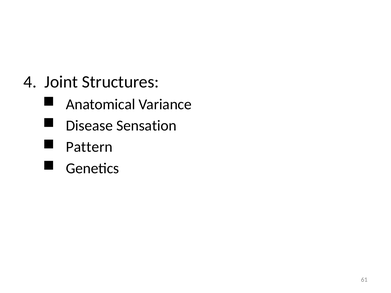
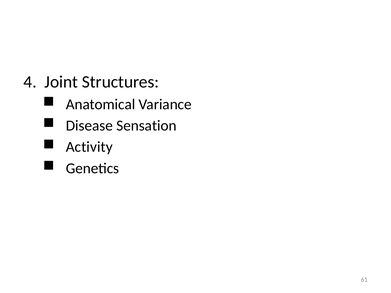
Pattern: Pattern -> Activity
